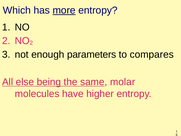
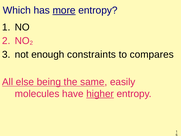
parameters: parameters -> constraints
molar: molar -> easily
higher underline: none -> present
